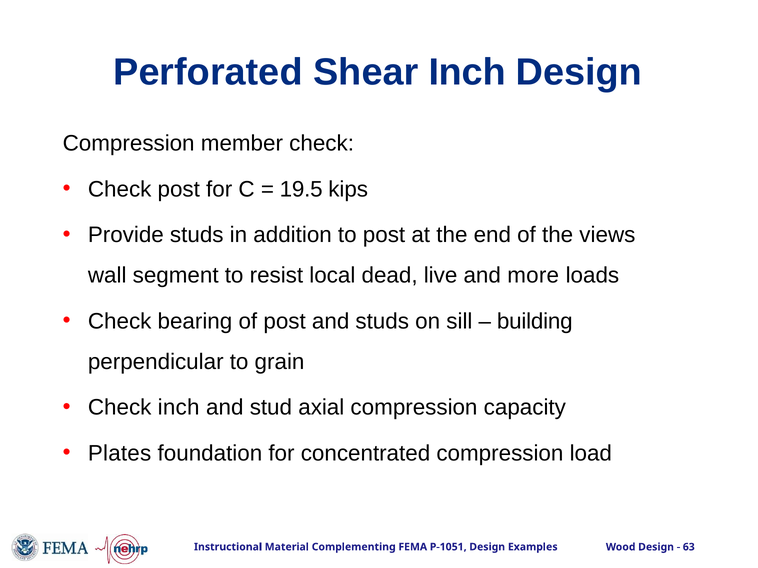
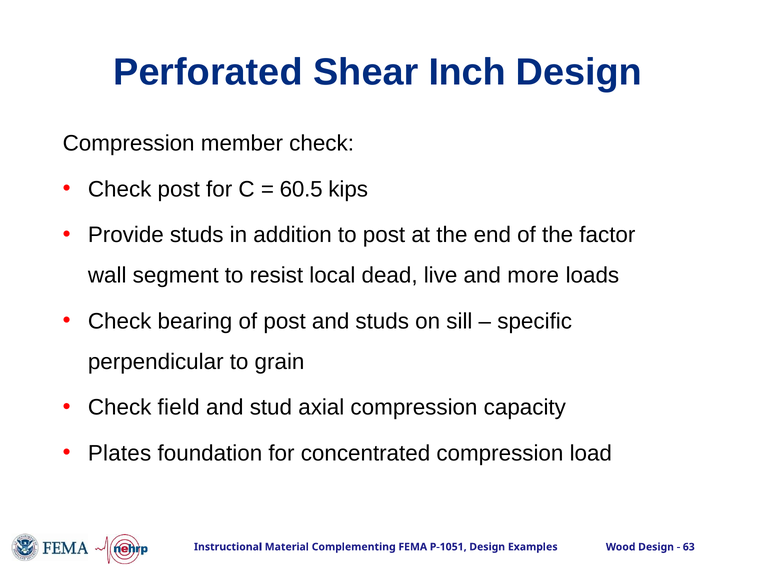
19.5: 19.5 -> 60.5
views: views -> factor
building: building -> specific
Check inch: inch -> field
